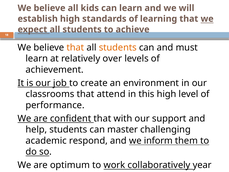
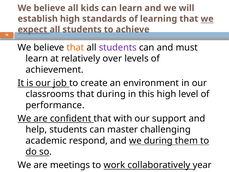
students at (118, 47) colour: orange -> purple
that attend: attend -> during
we inform: inform -> during
optimum: optimum -> meetings
